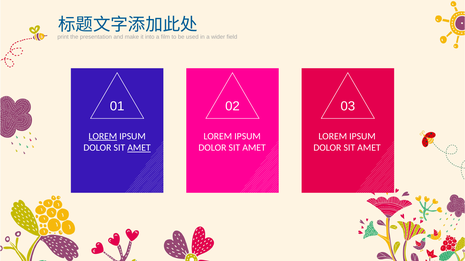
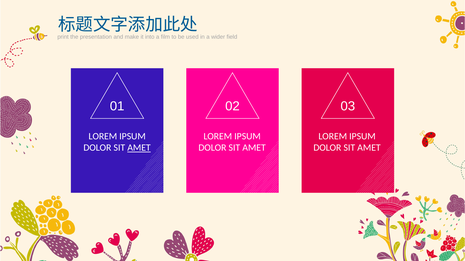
LOREM at (103, 136) underline: present -> none
